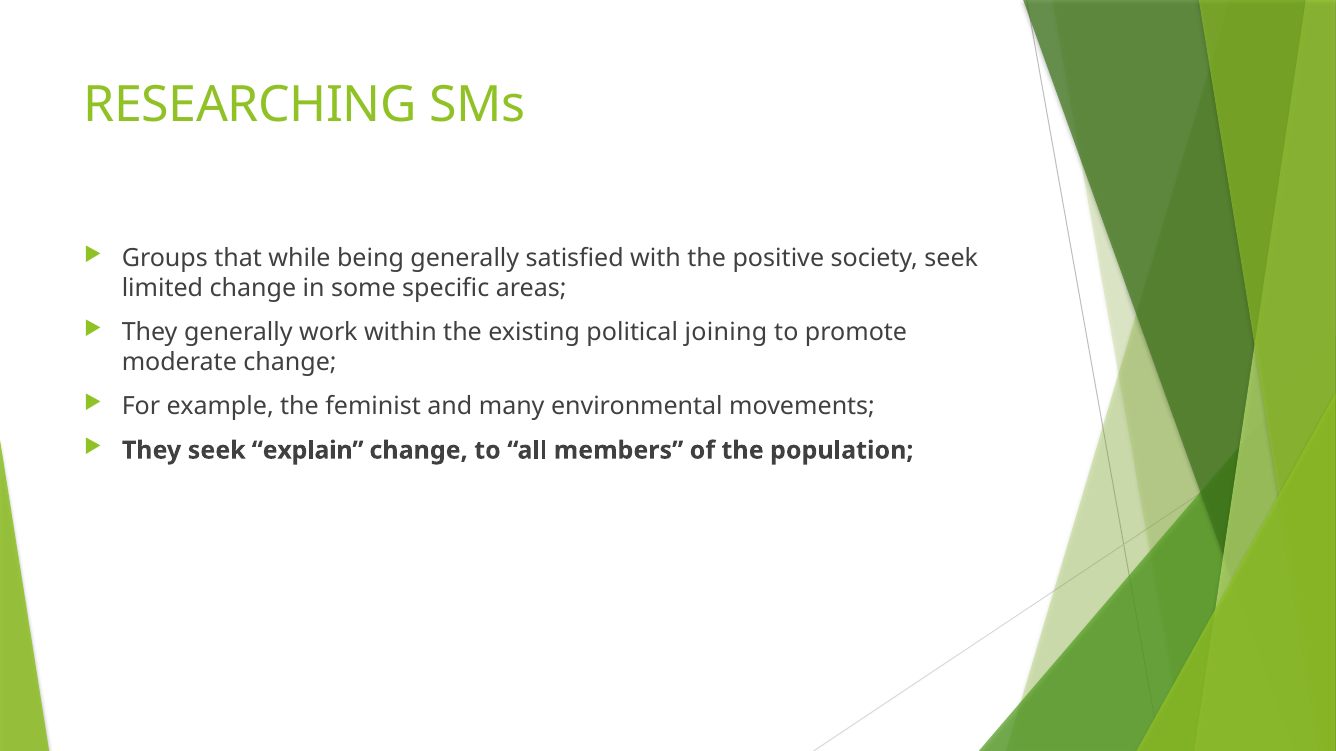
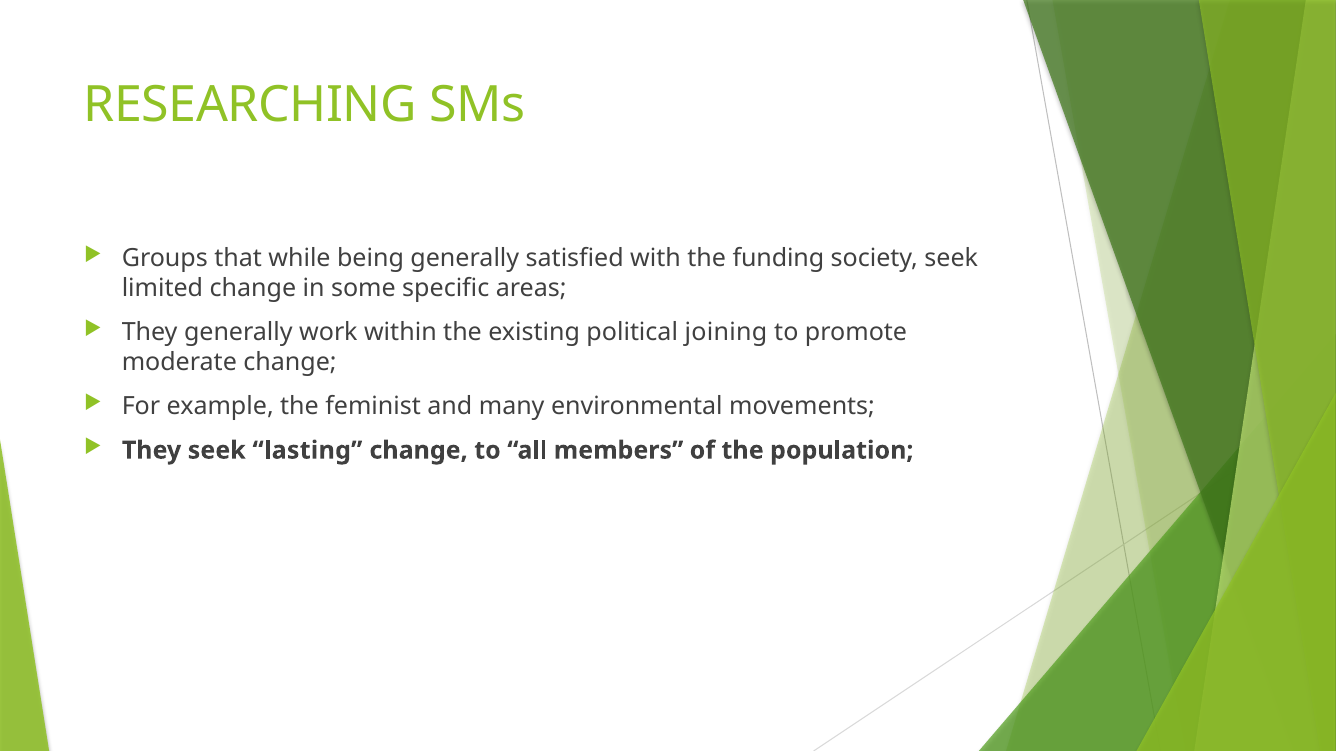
positive: positive -> funding
explain: explain -> lasting
